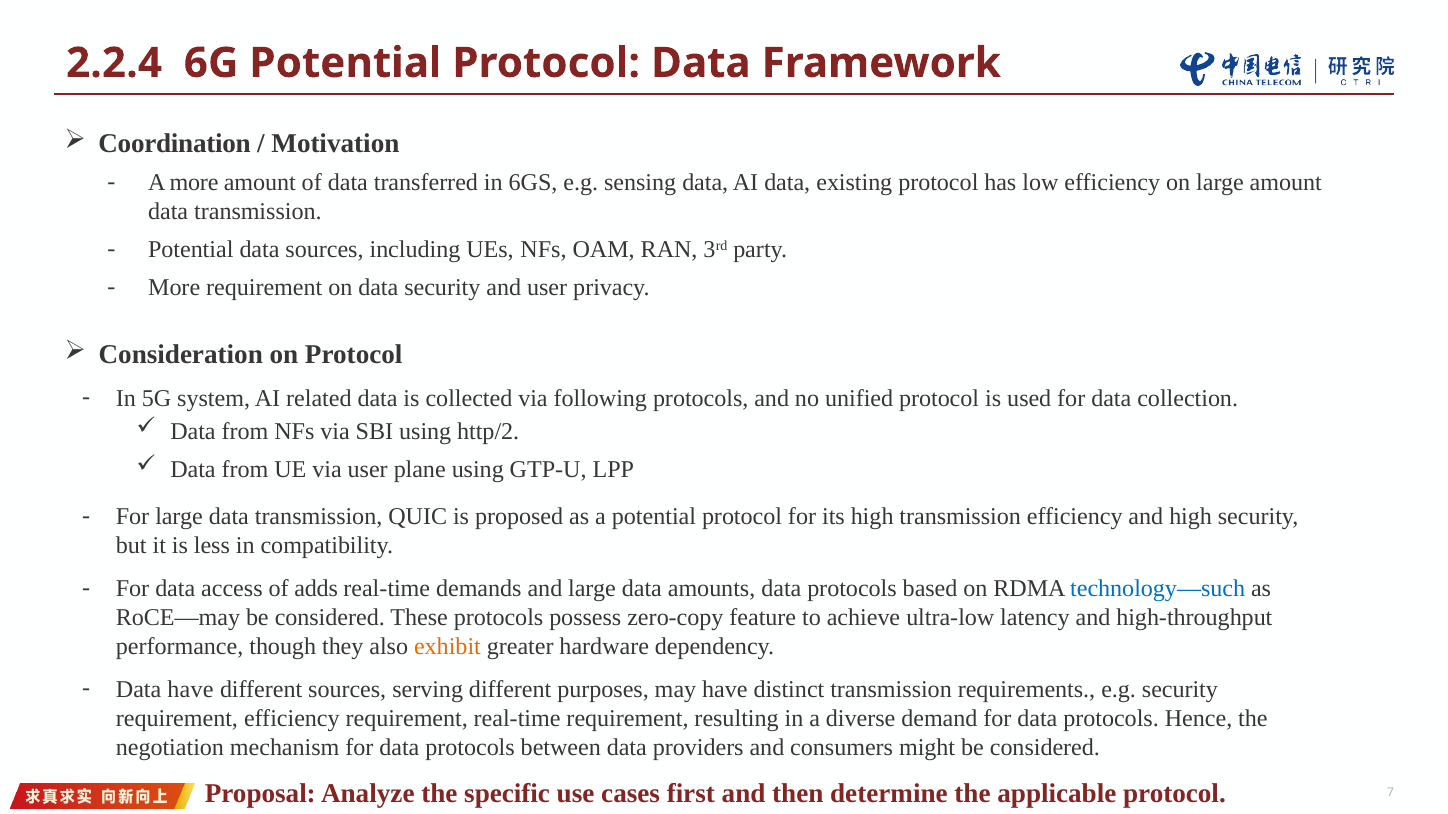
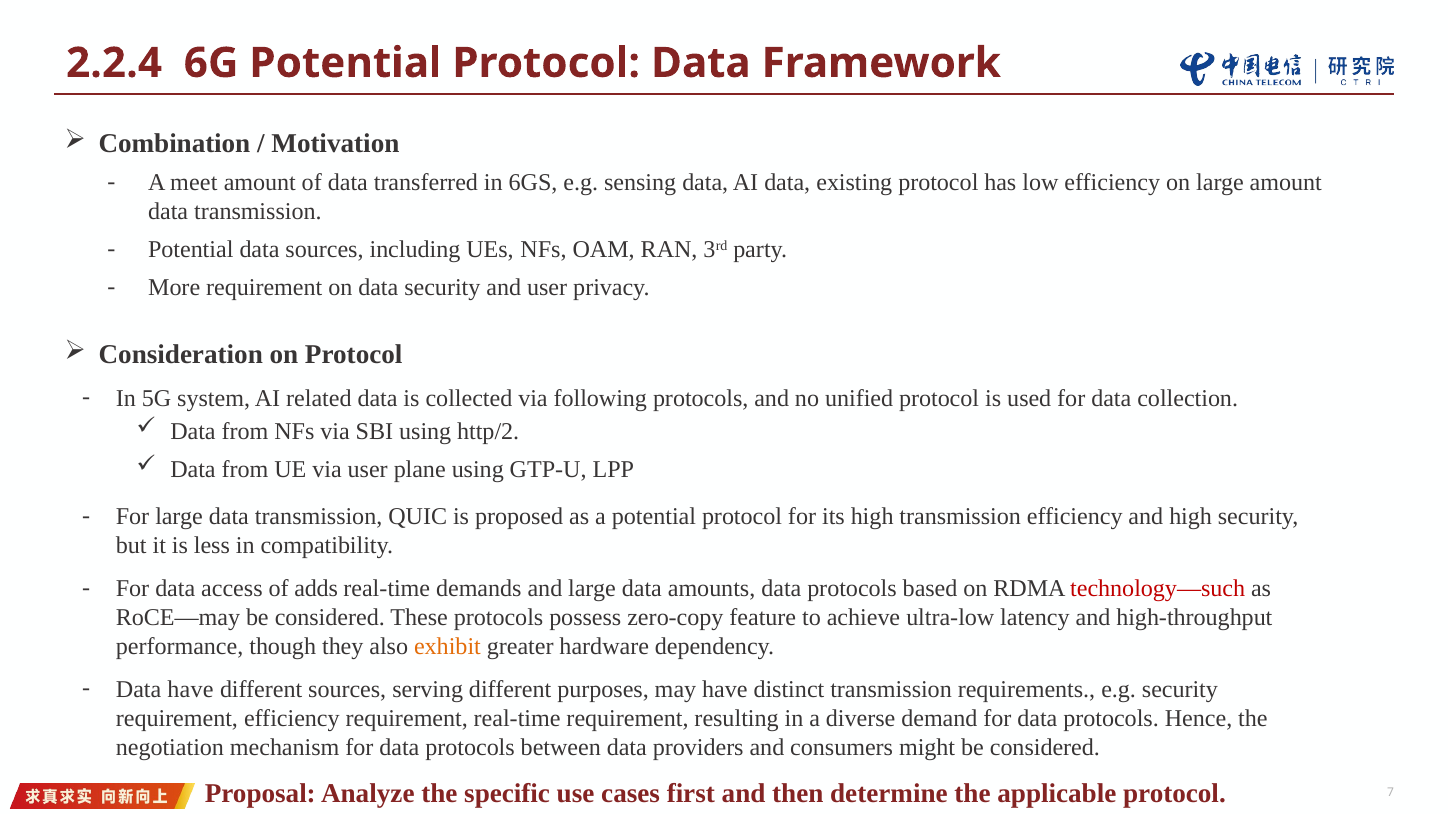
Coordination: Coordination -> Combination
A more: more -> meet
technology—such colour: blue -> red
